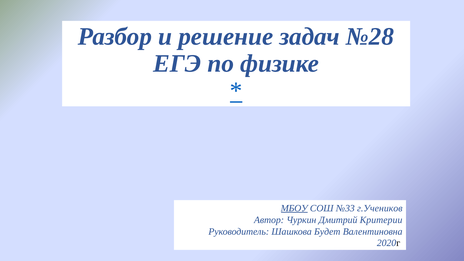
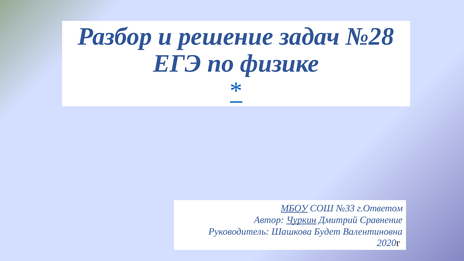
г.Учеников: г.Учеников -> г.Ответом
Чуркин underline: none -> present
Критерии: Критерии -> Сравнение
